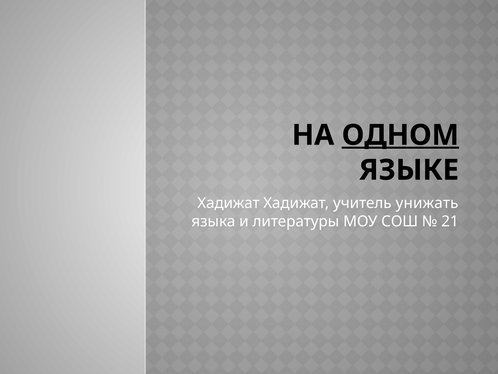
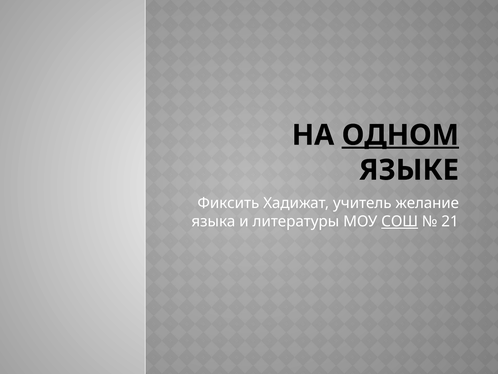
Хадижат at (228, 203): Хадижат -> Фиксить
унижать: унижать -> желание
СОШ underline: none -> present
